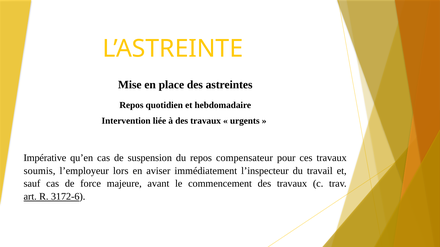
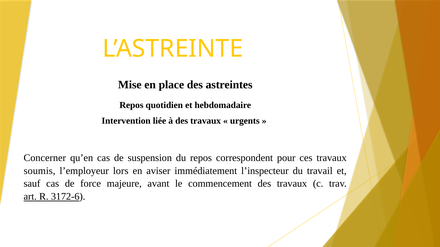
Impérative: Impérative -> Concerner
compensateur: compensateur -> correspondent
